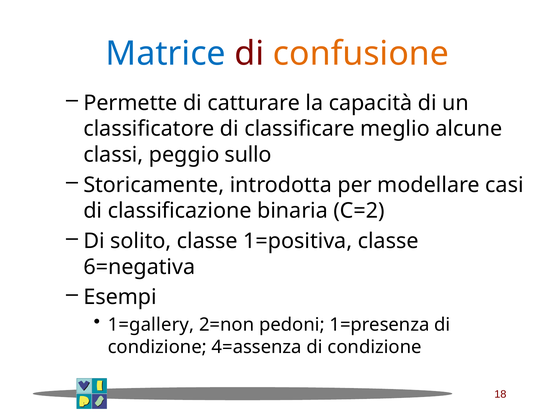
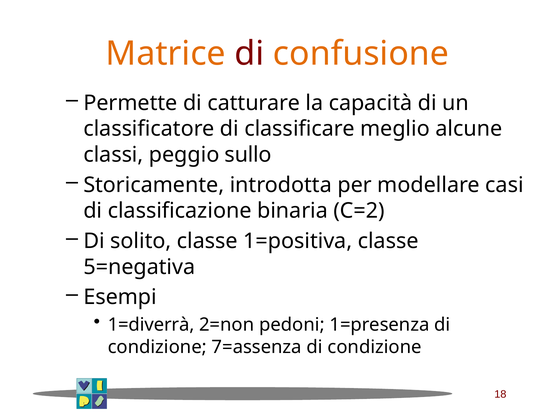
Matrice colour: blue -> orange
6=negativa: 6=negativa -> 5=negativa
1=gallery: 1=gallery -> 1=diverrà
4=assenza: 4=assenza -> 7=assenza
